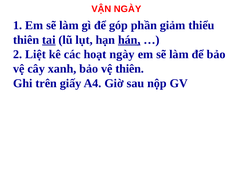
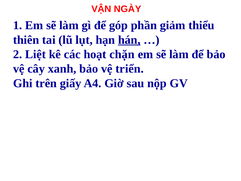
tai underline: present -> none
hoạt ngày: ngày -> chặn
vệ thiên: thiên -> triển
